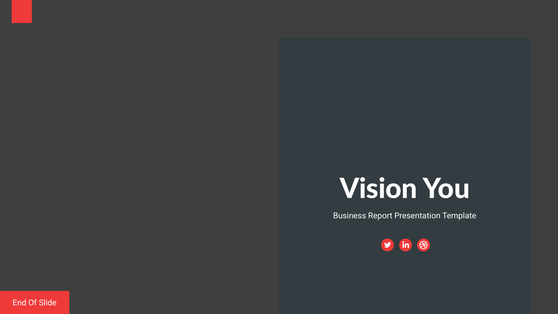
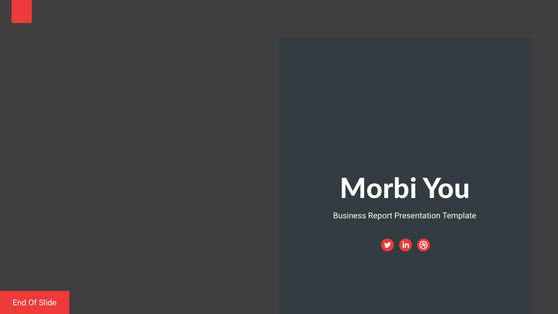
Vision: Vision -> Morbi
